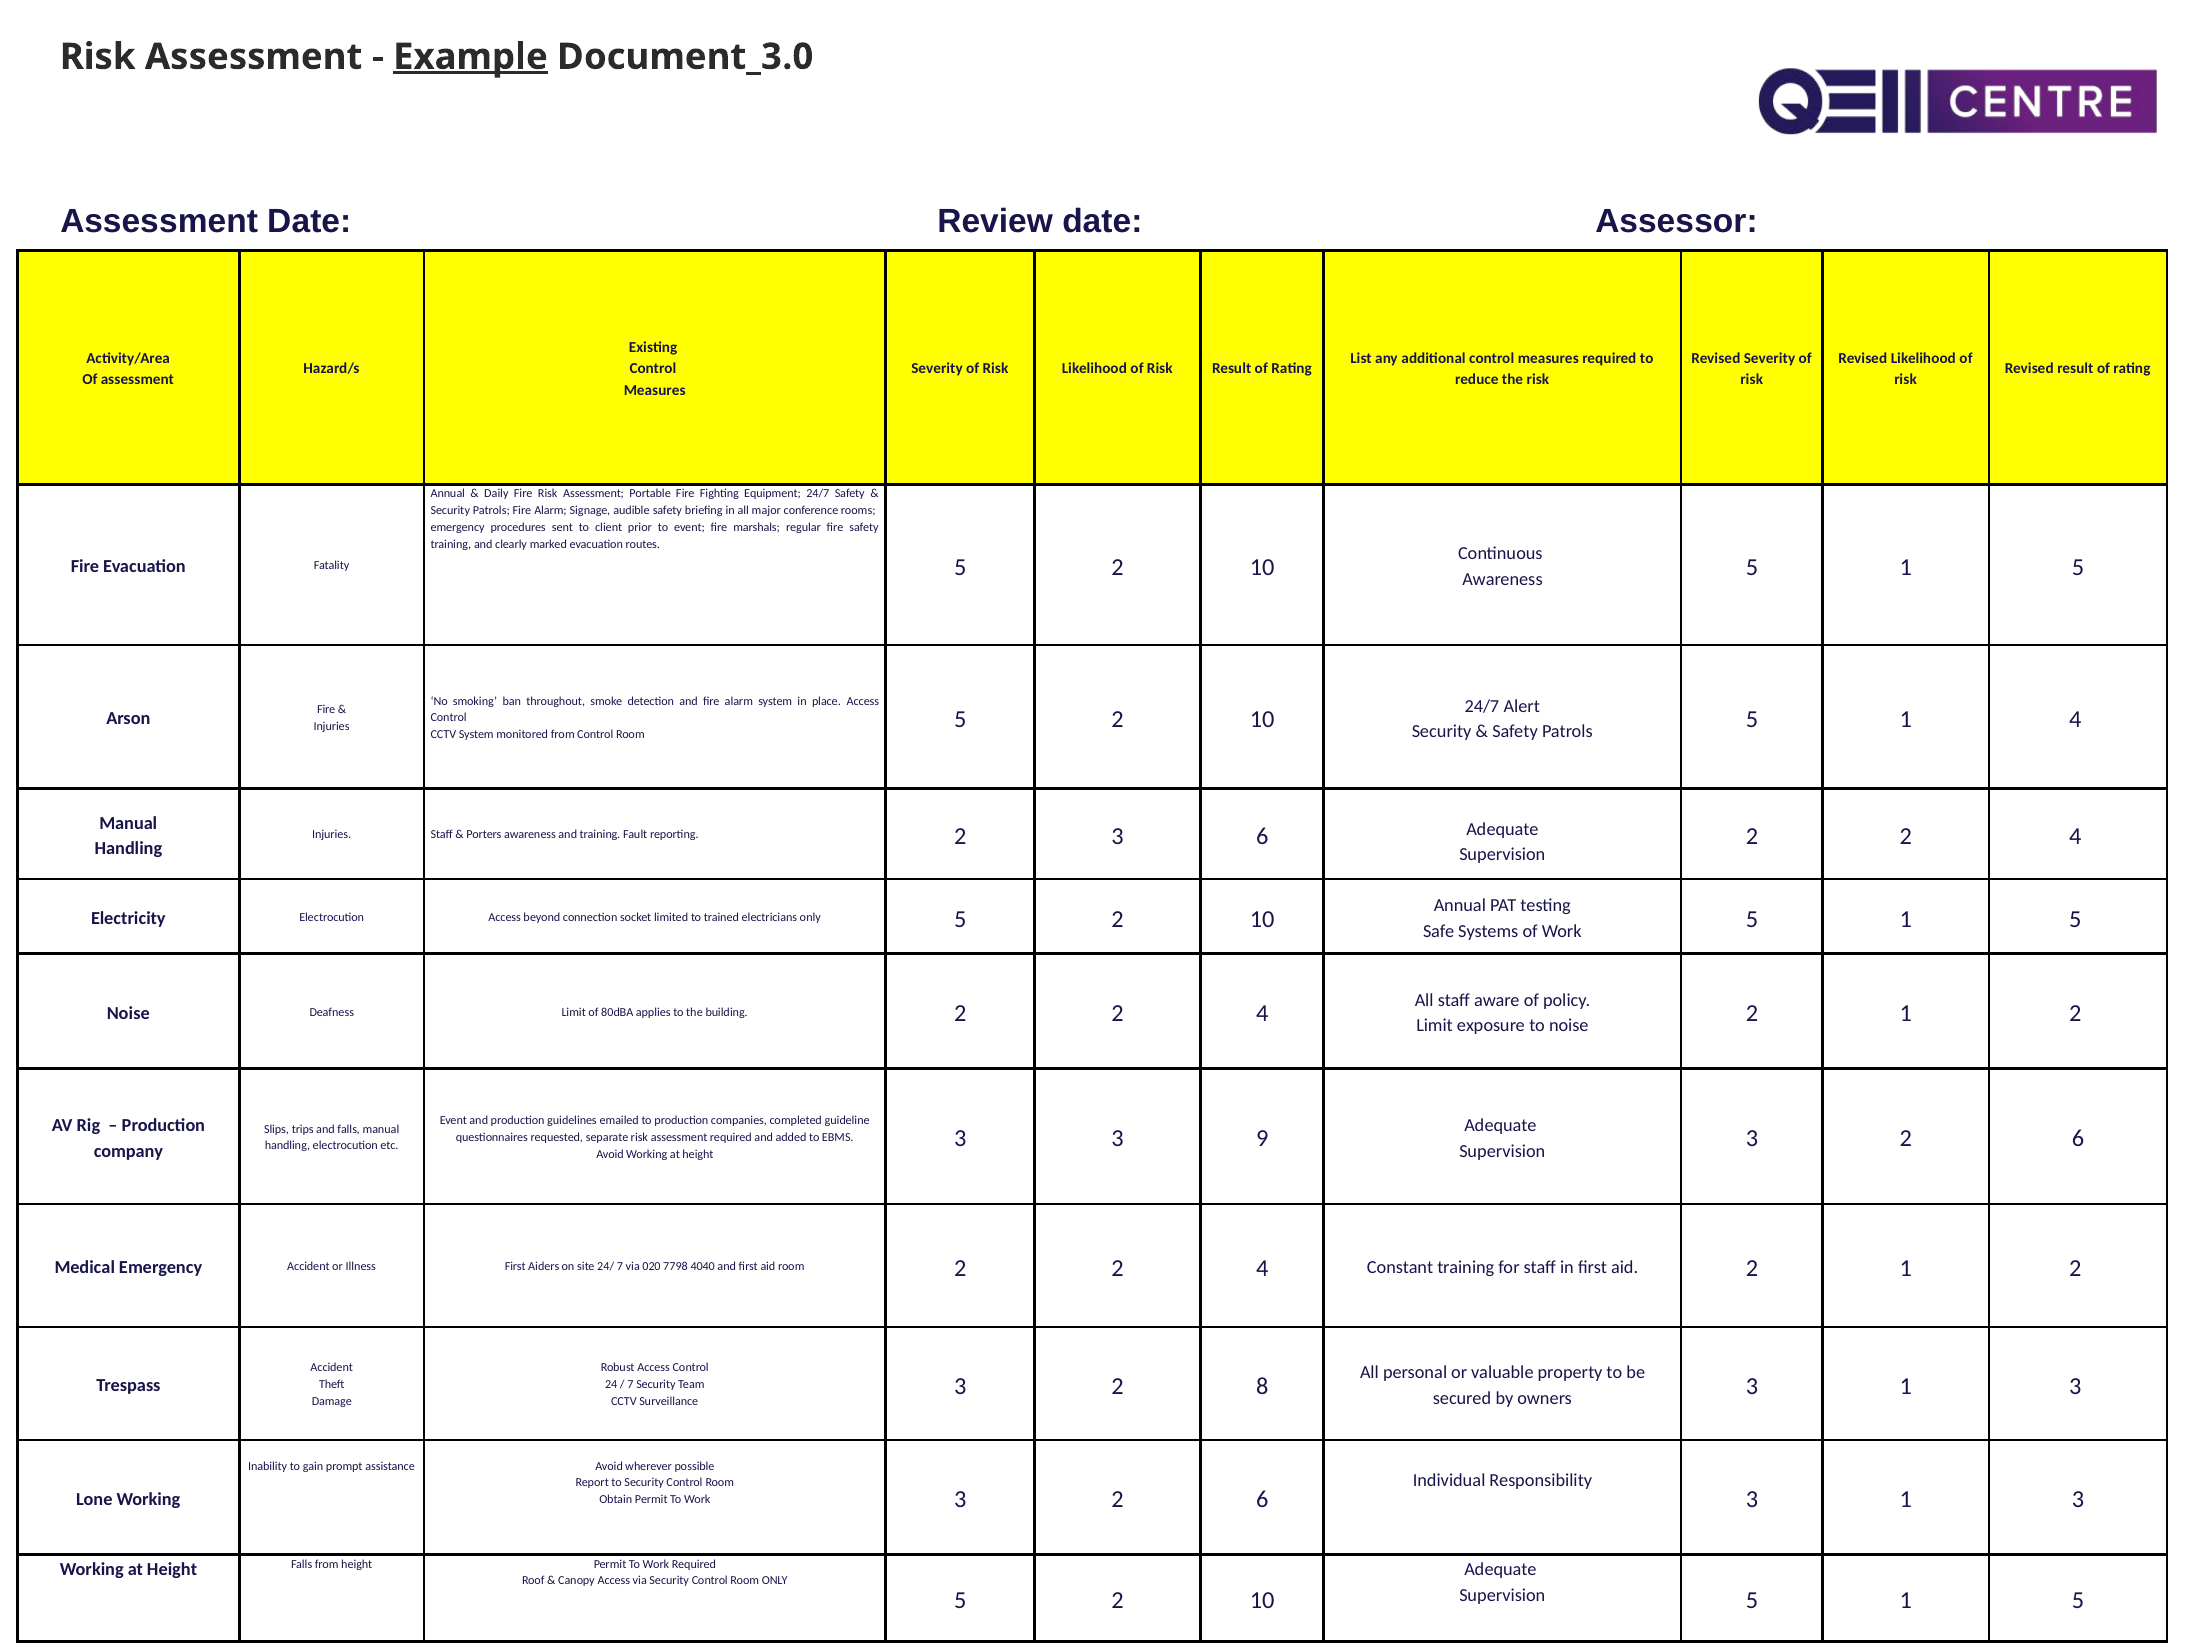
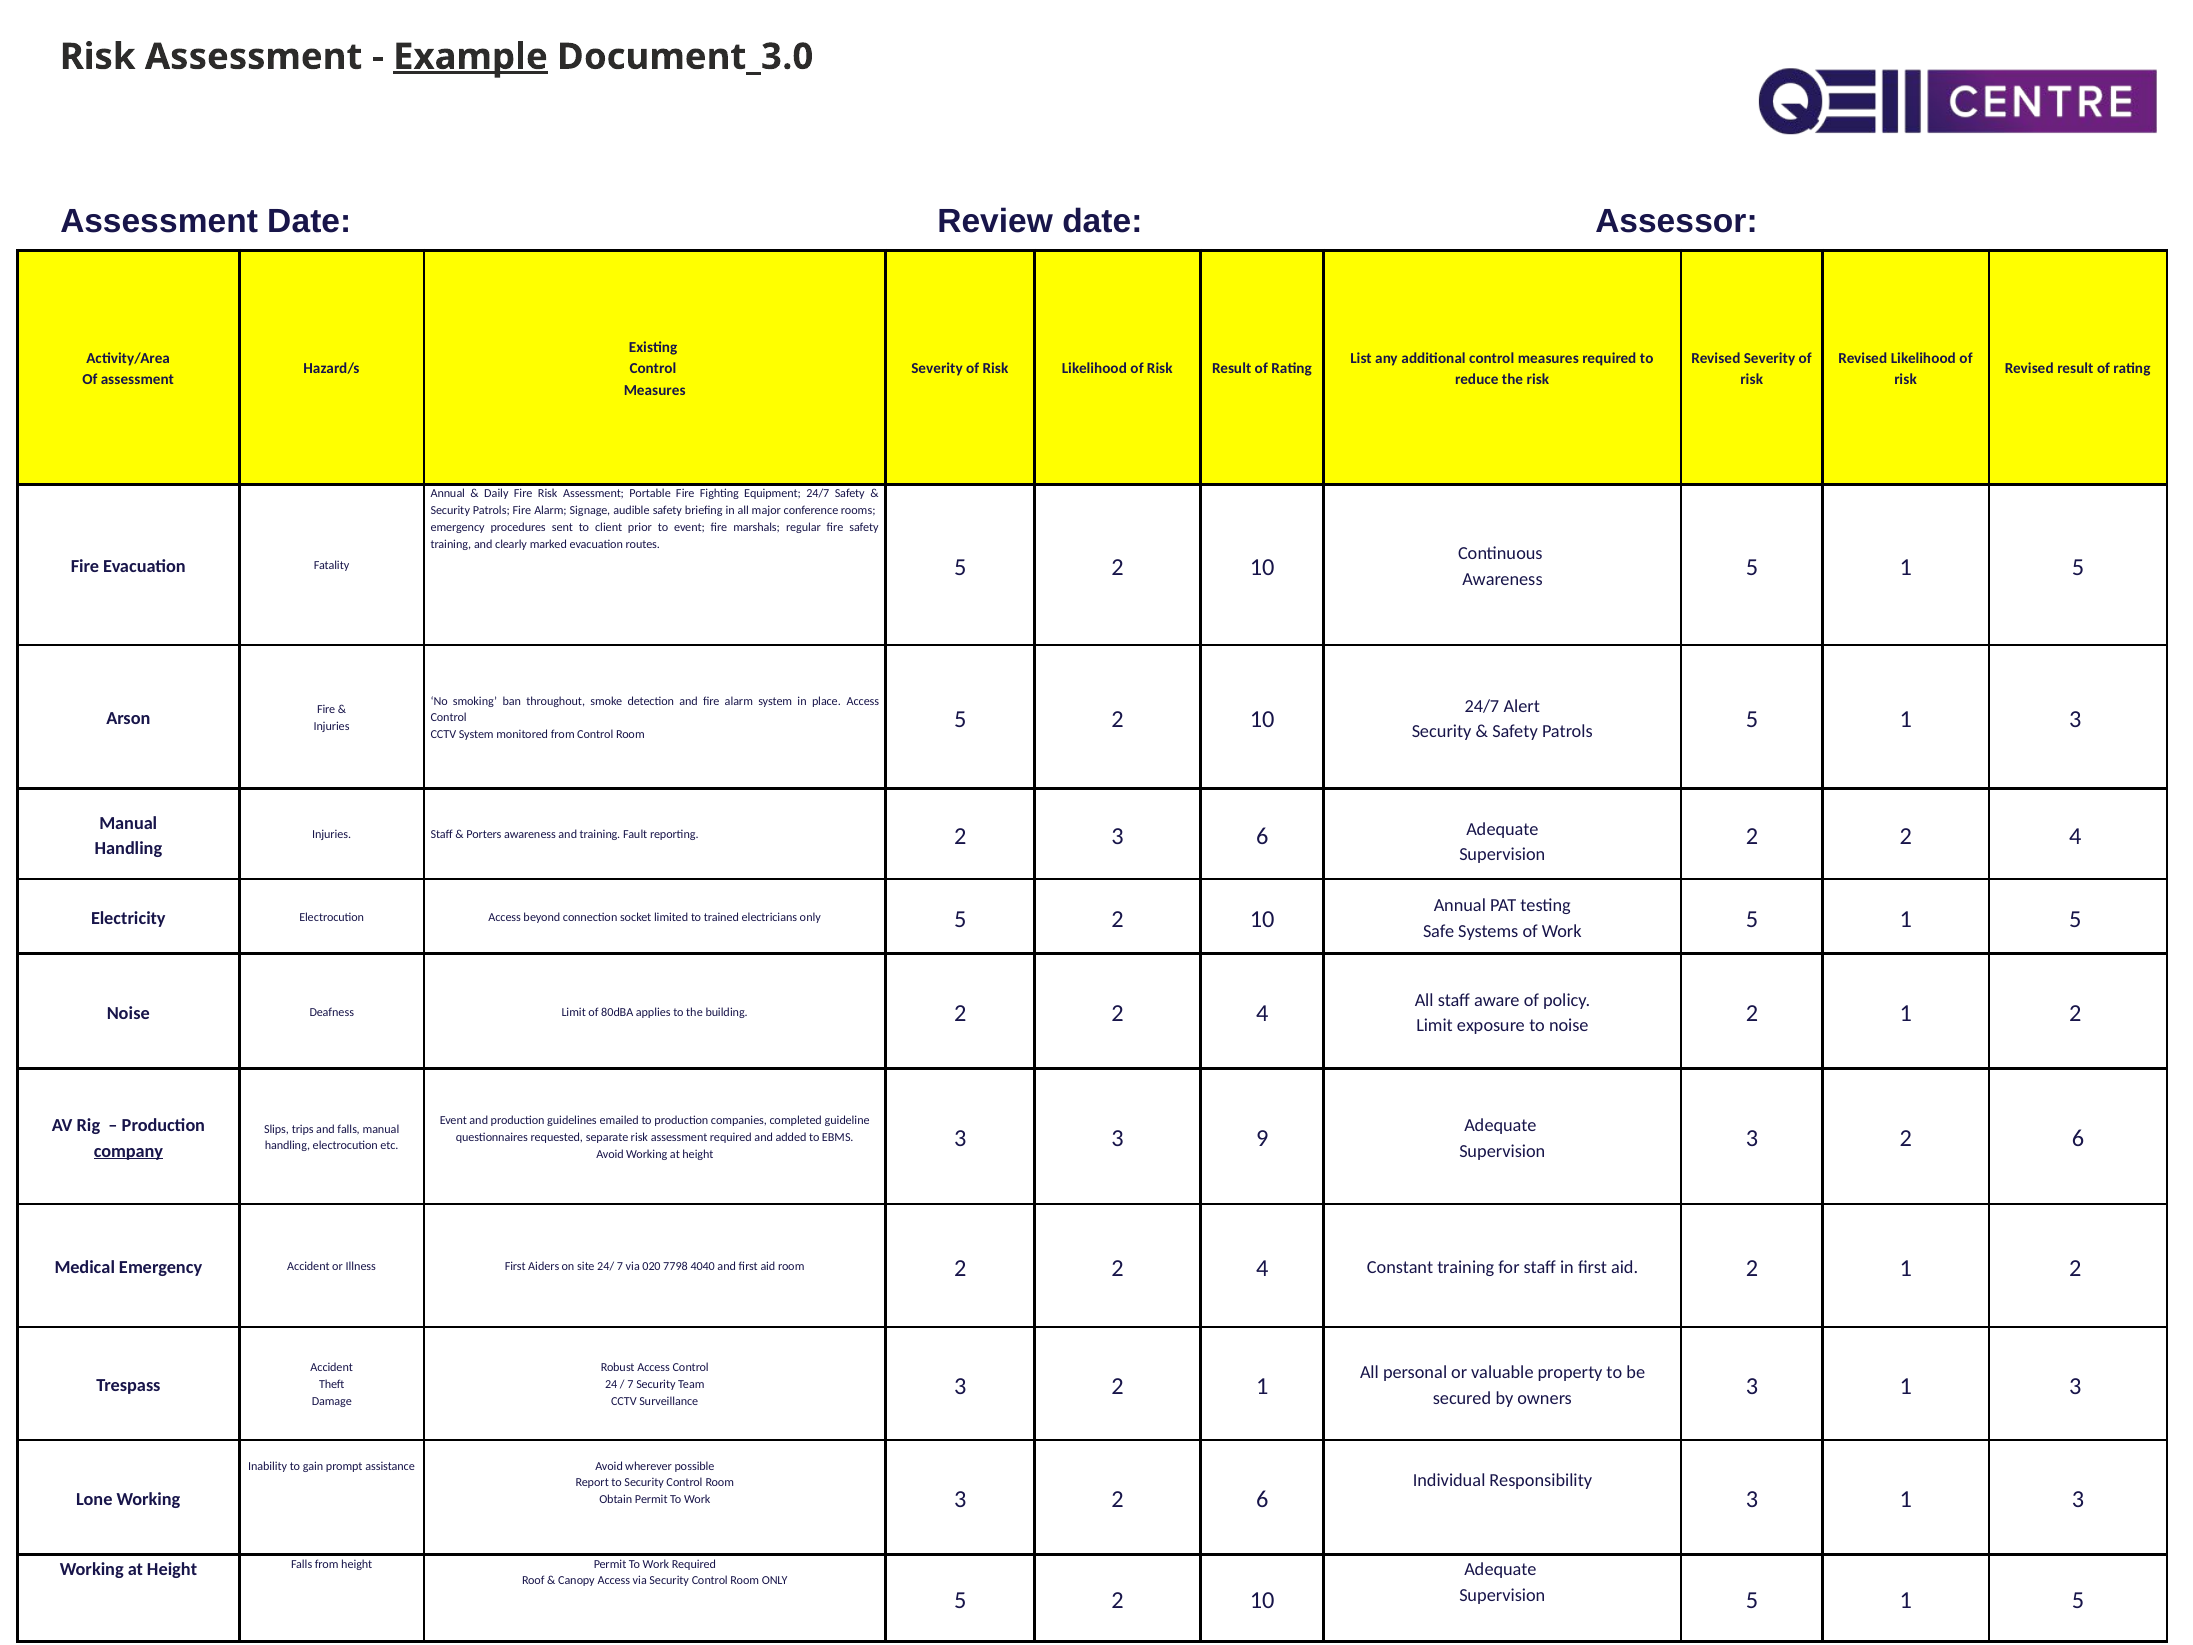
5 1 4: 4 -> 3
company underline: none -> present
3 2 8: 8 -> 1
